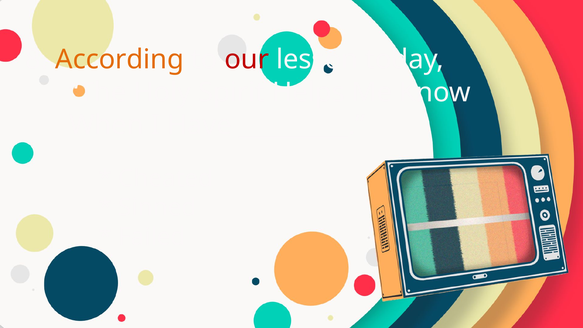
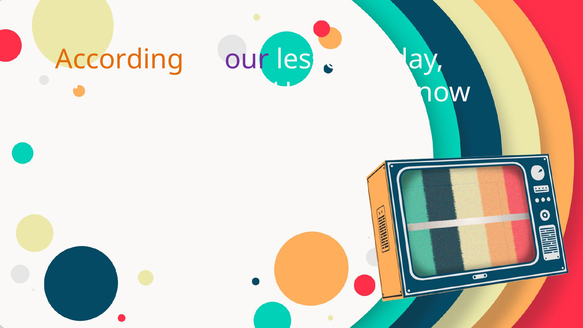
our colour: red -> purple
